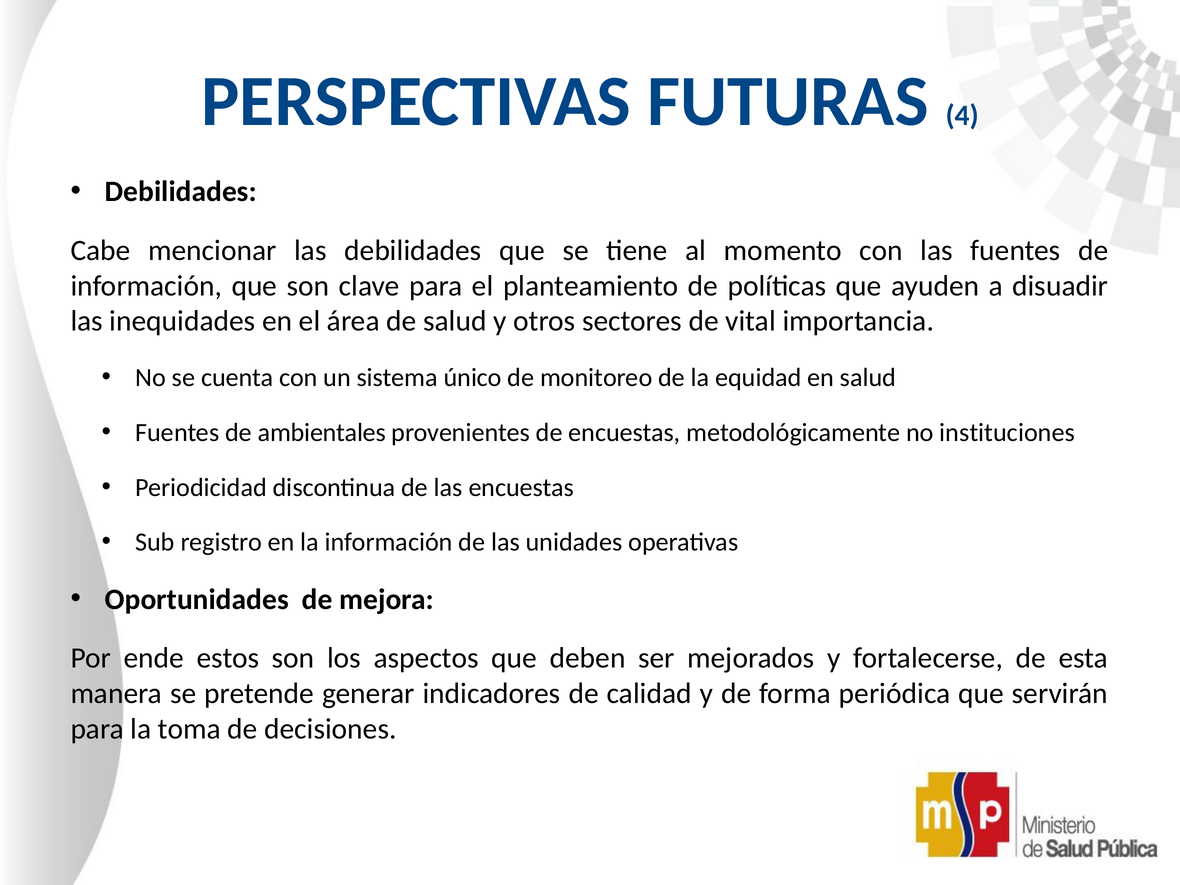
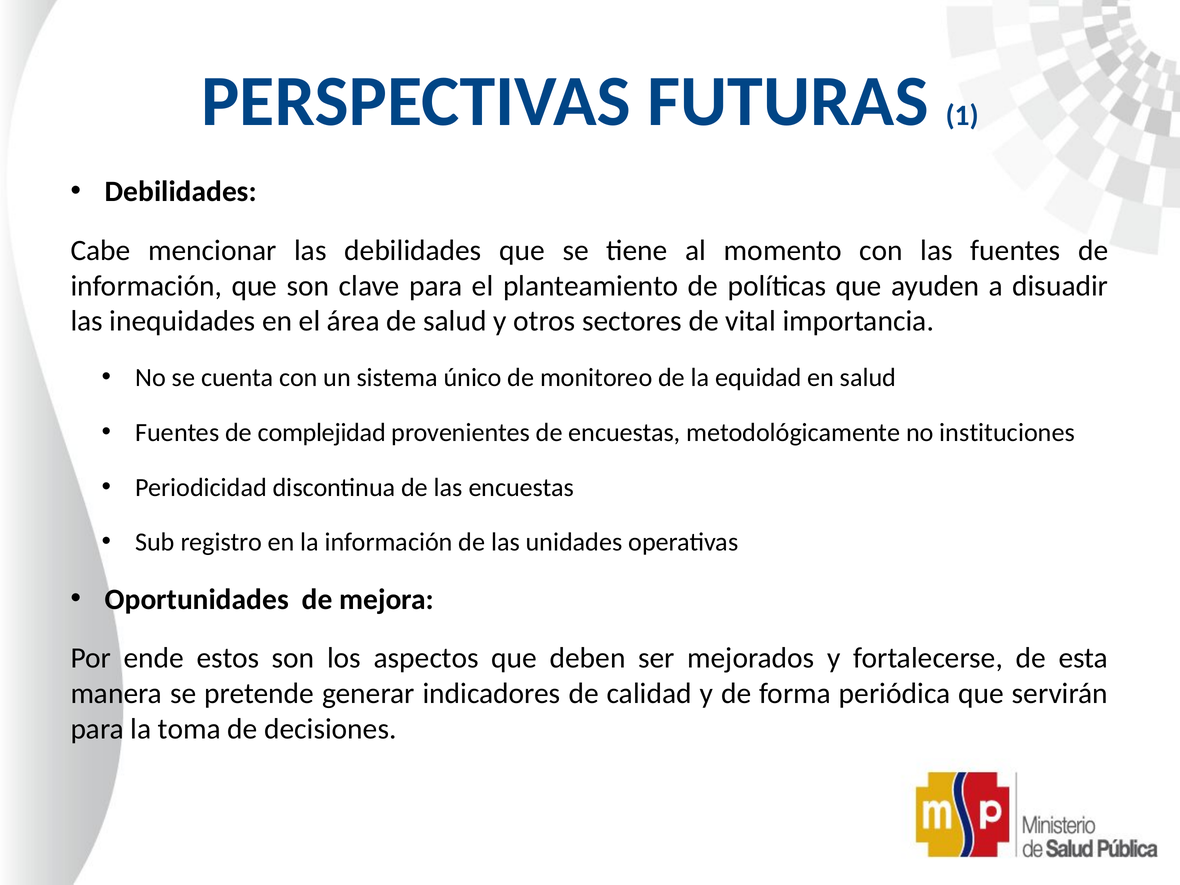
4: 4 -> 1
ambientales: ambientales -> complejidad
